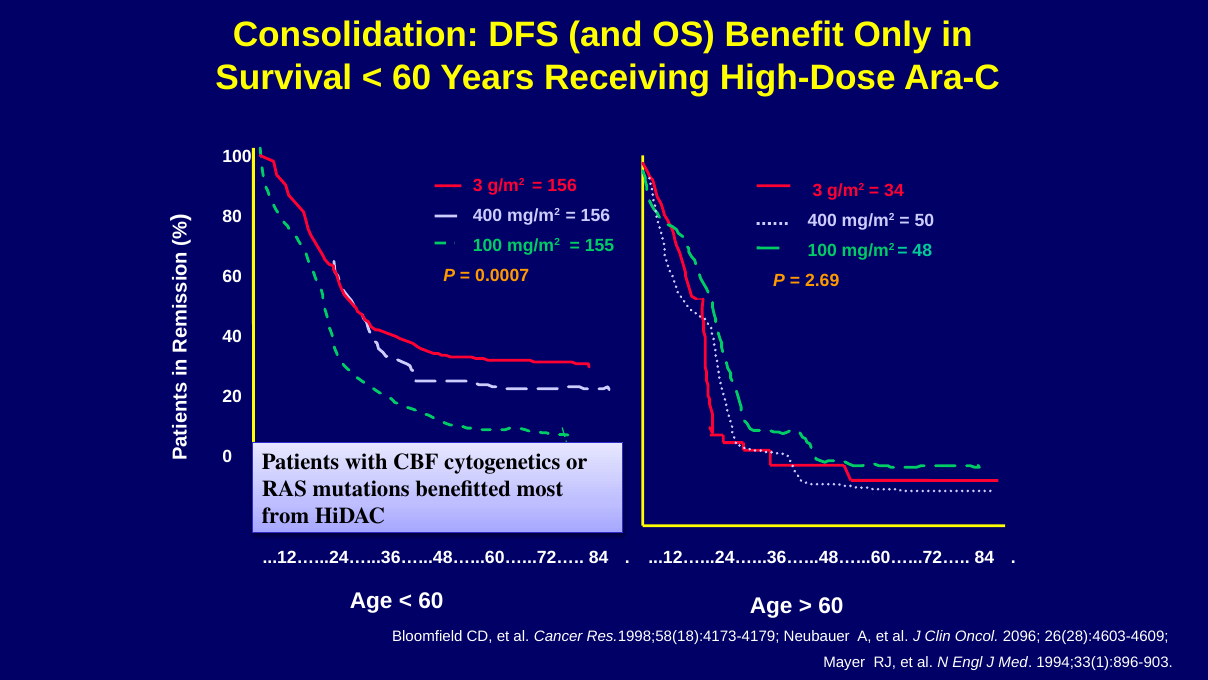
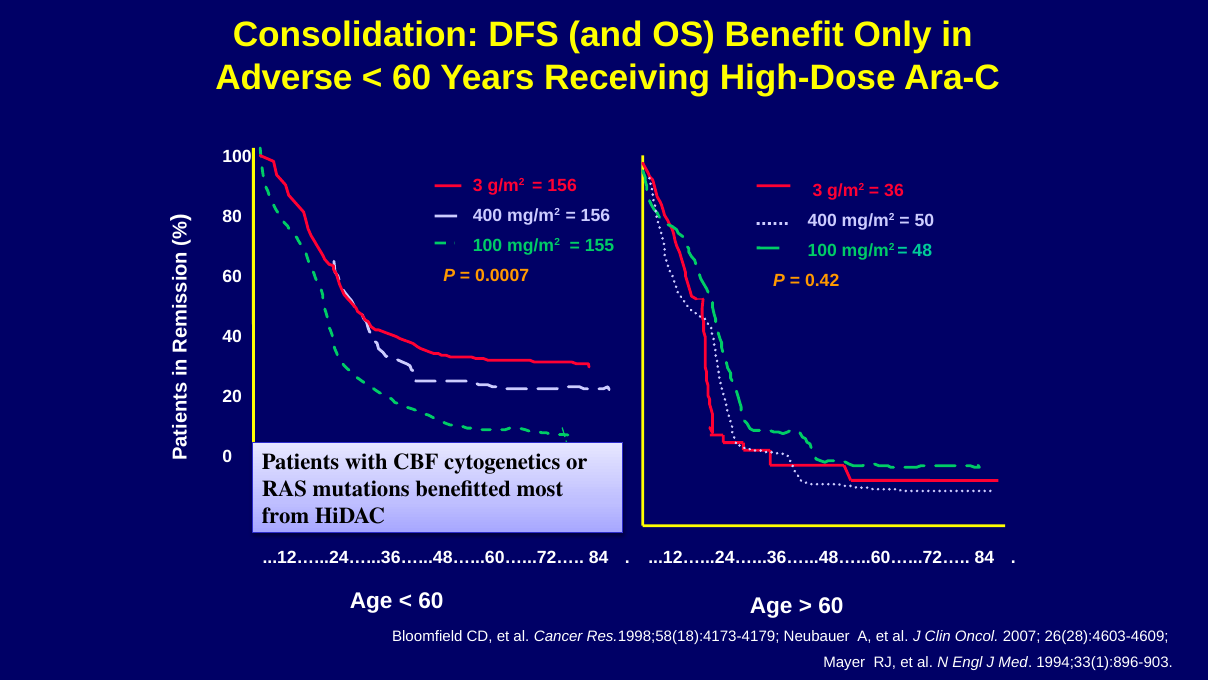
Survival: Survival -> Adverse
34: 34 -> 36
2.69: 2.69 -> 0.42
2096: 2096 -> 2007
